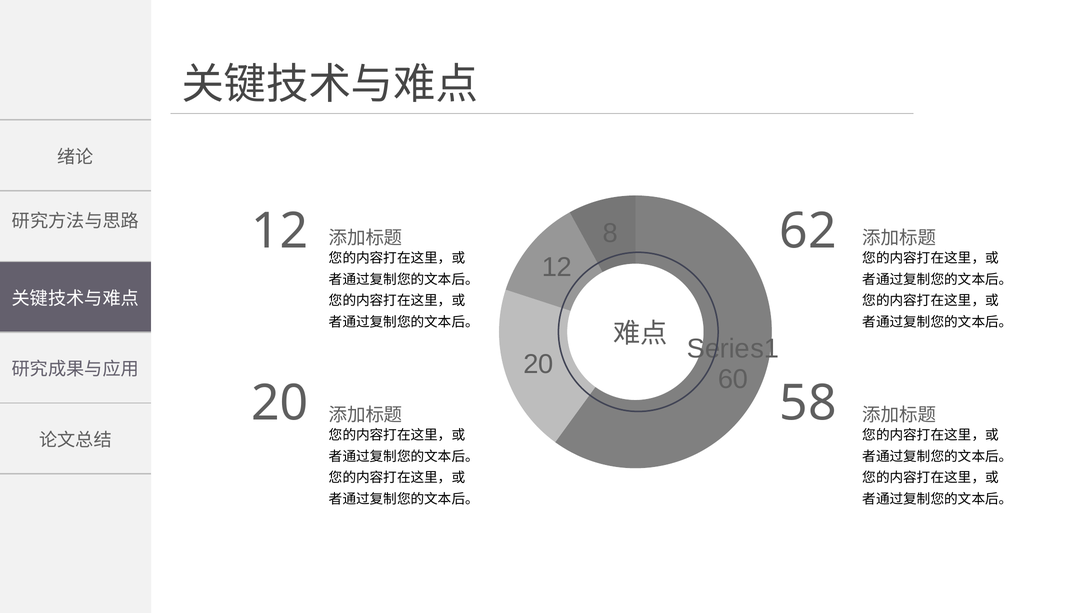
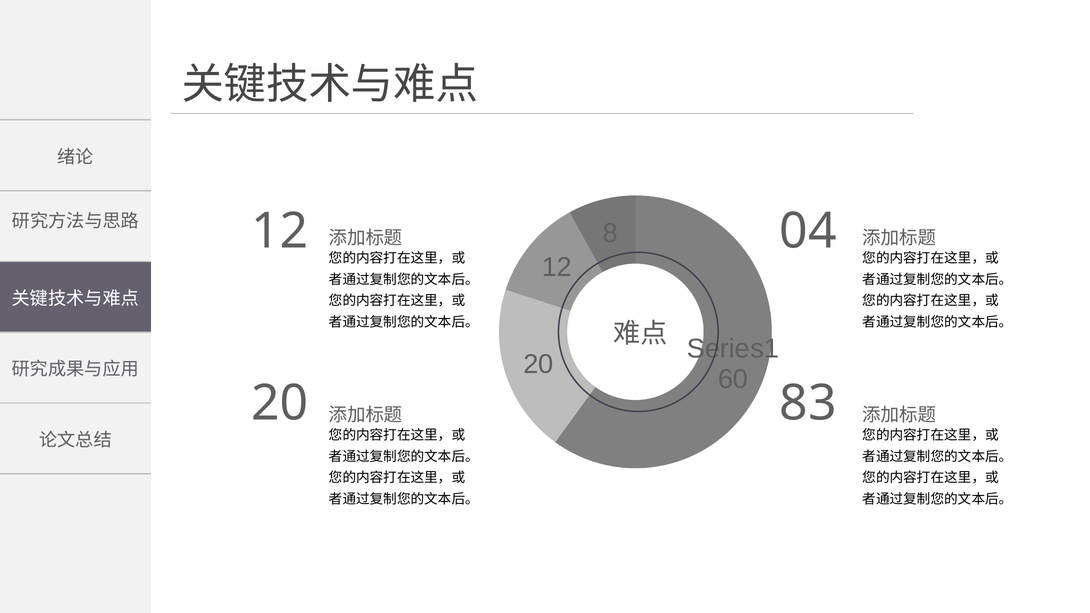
62: 62 -> 04
58: 58 -> 83
